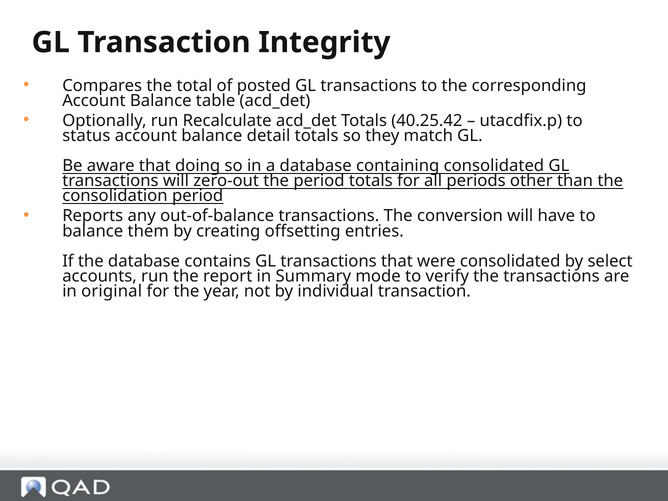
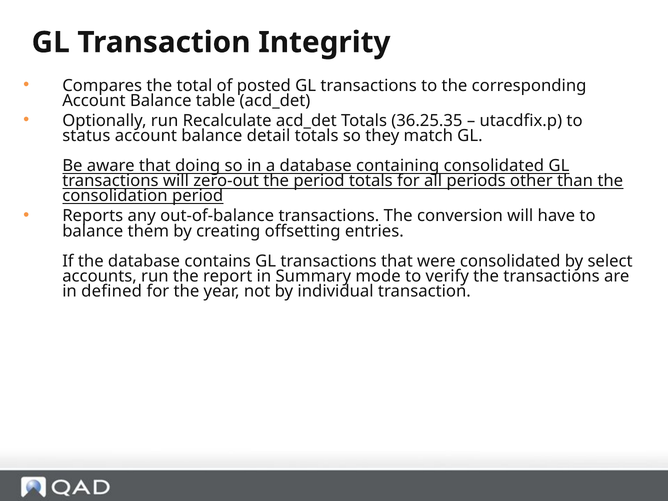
40.25.42: 40.25.42 -> 36.25.35
original: original -> defined
